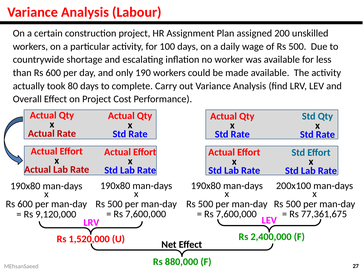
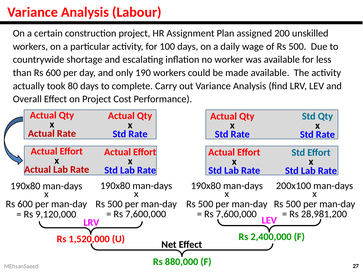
77,361,675: 77,361,675 -> 28,981,200
